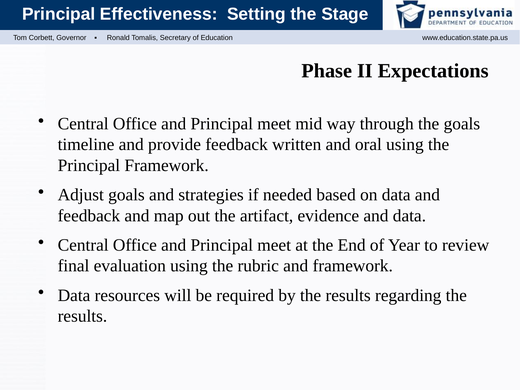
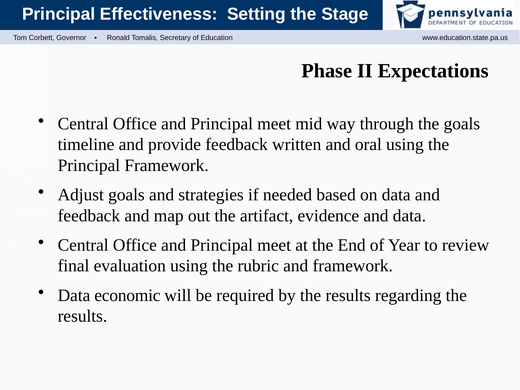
resources: resources -> economic
